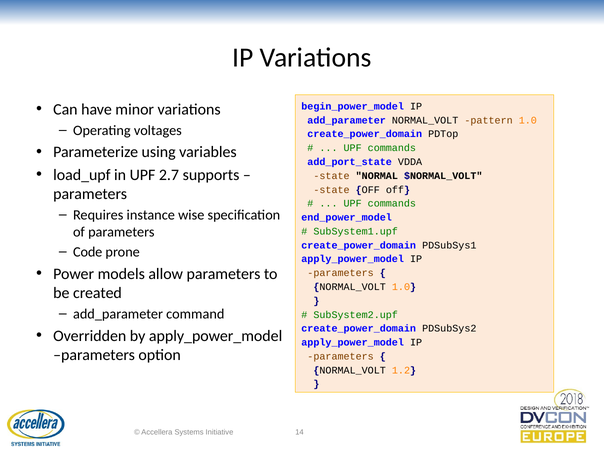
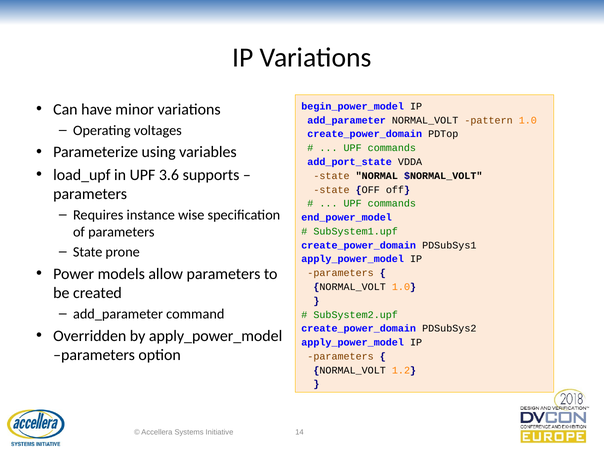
2.7: 2.7 -> 3.6
Code at (88, 252): Code -> State
